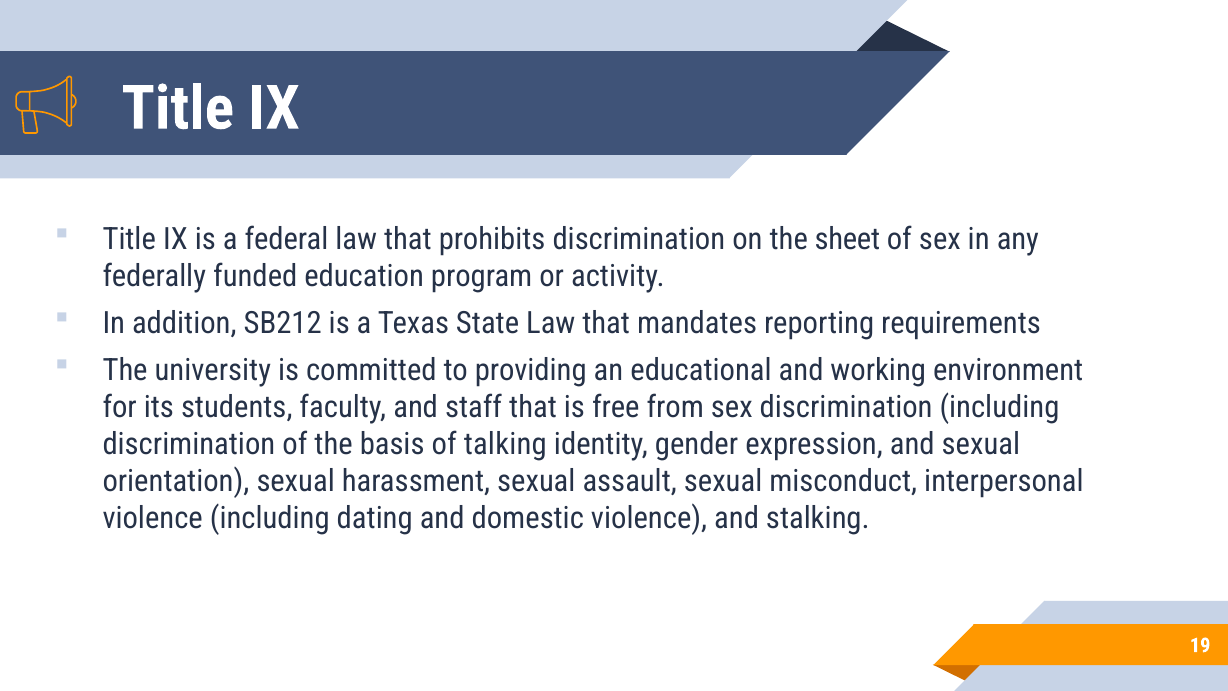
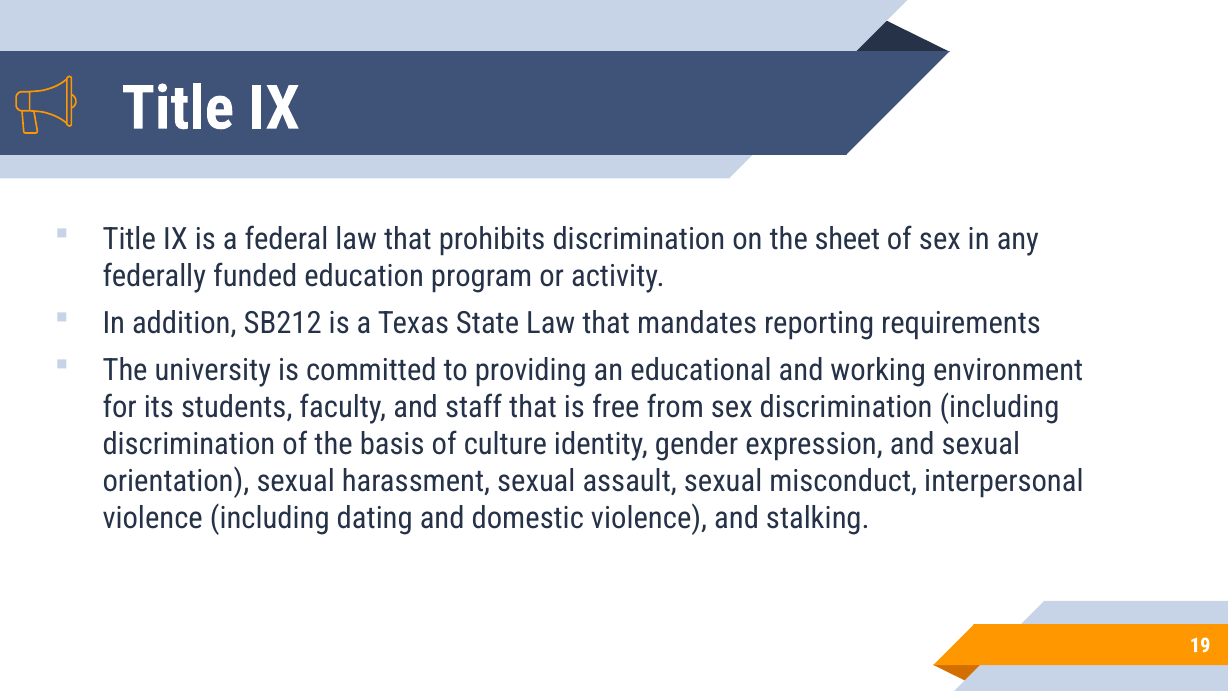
talking: talking -> culture
